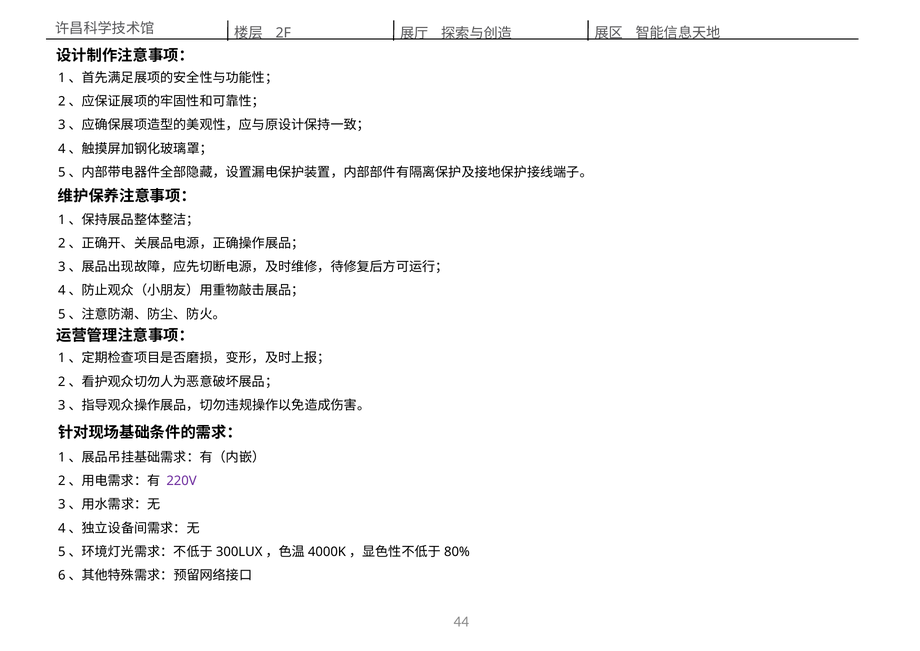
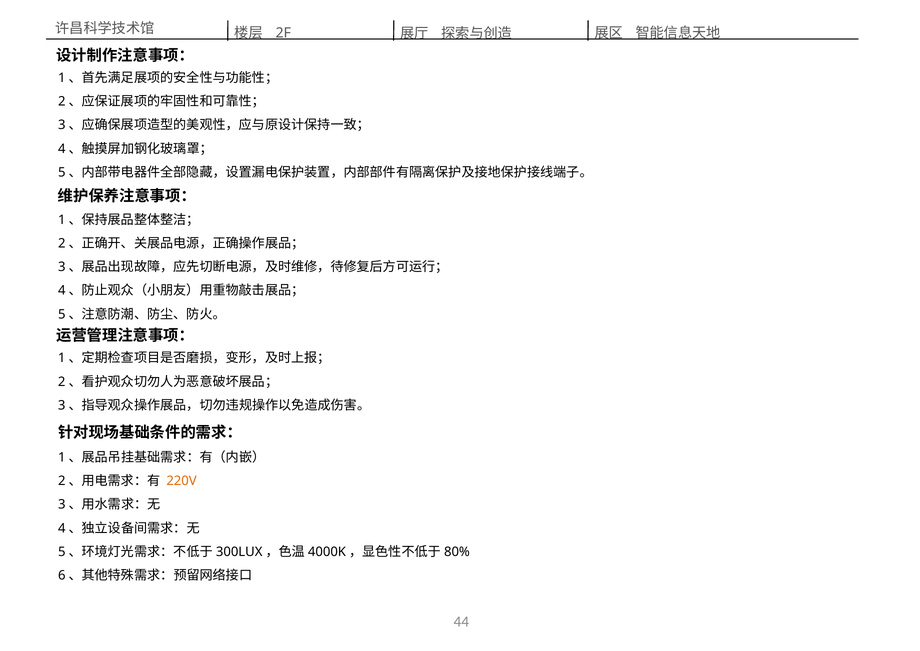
220V colour: purple -> orange
